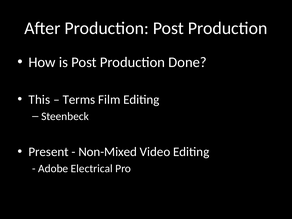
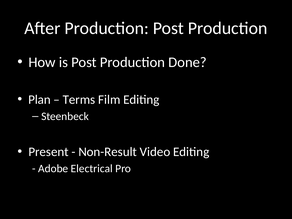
This: This -> Plan
Non-Mixed: Non-Mixed -> Non-Result
